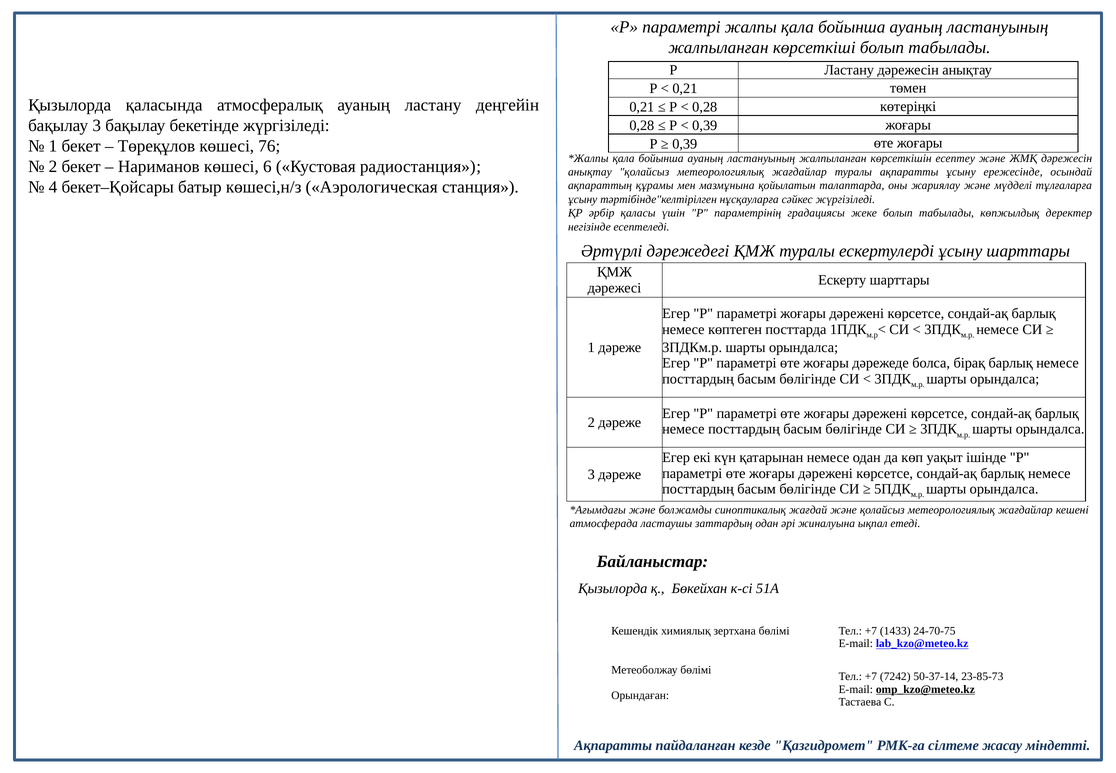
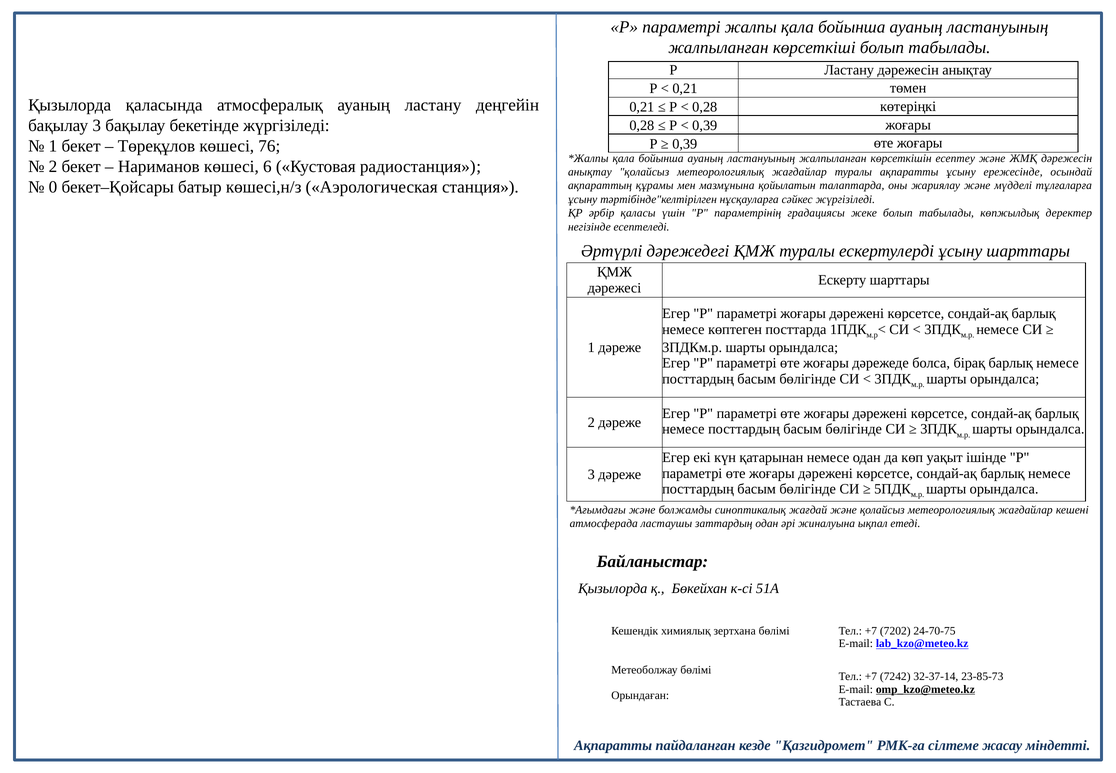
4: 4 -> 0
1433: 1433 -> 7202
50-37-14: 50-37-14 -> 32-37-14
